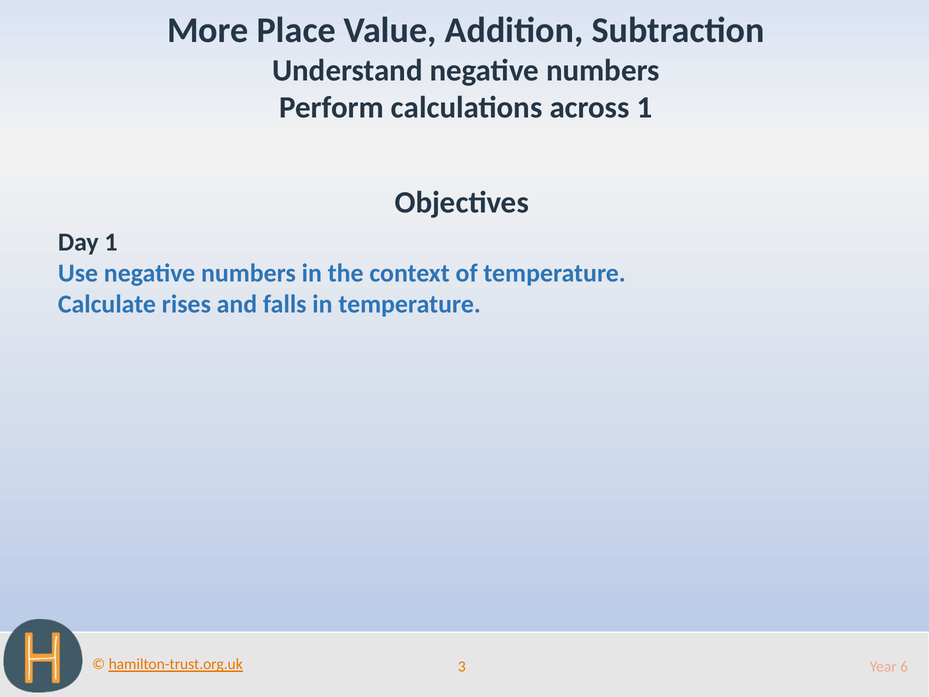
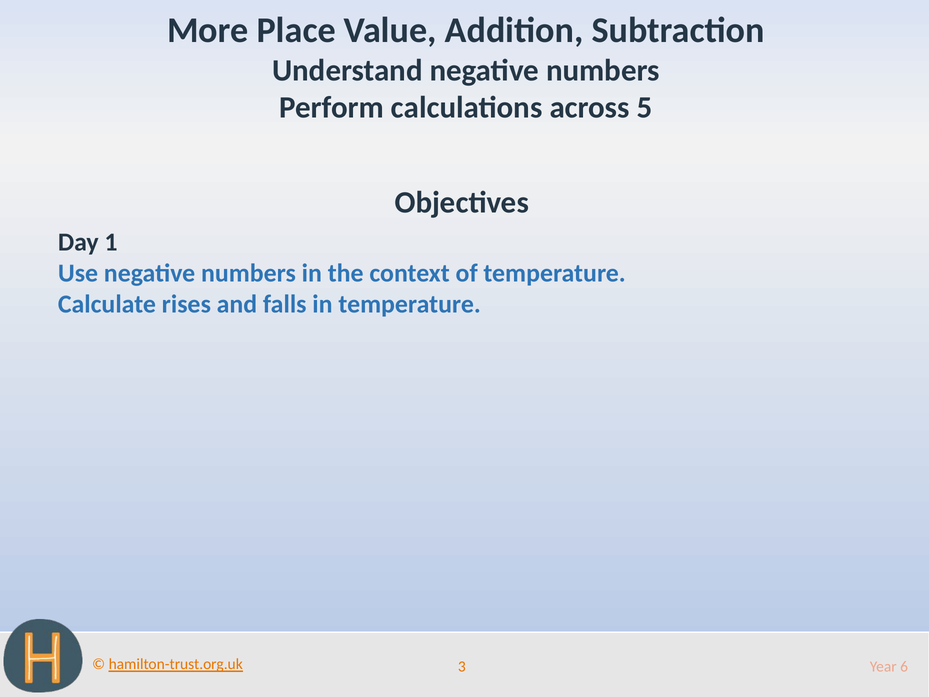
across 1: 1 -> 5
